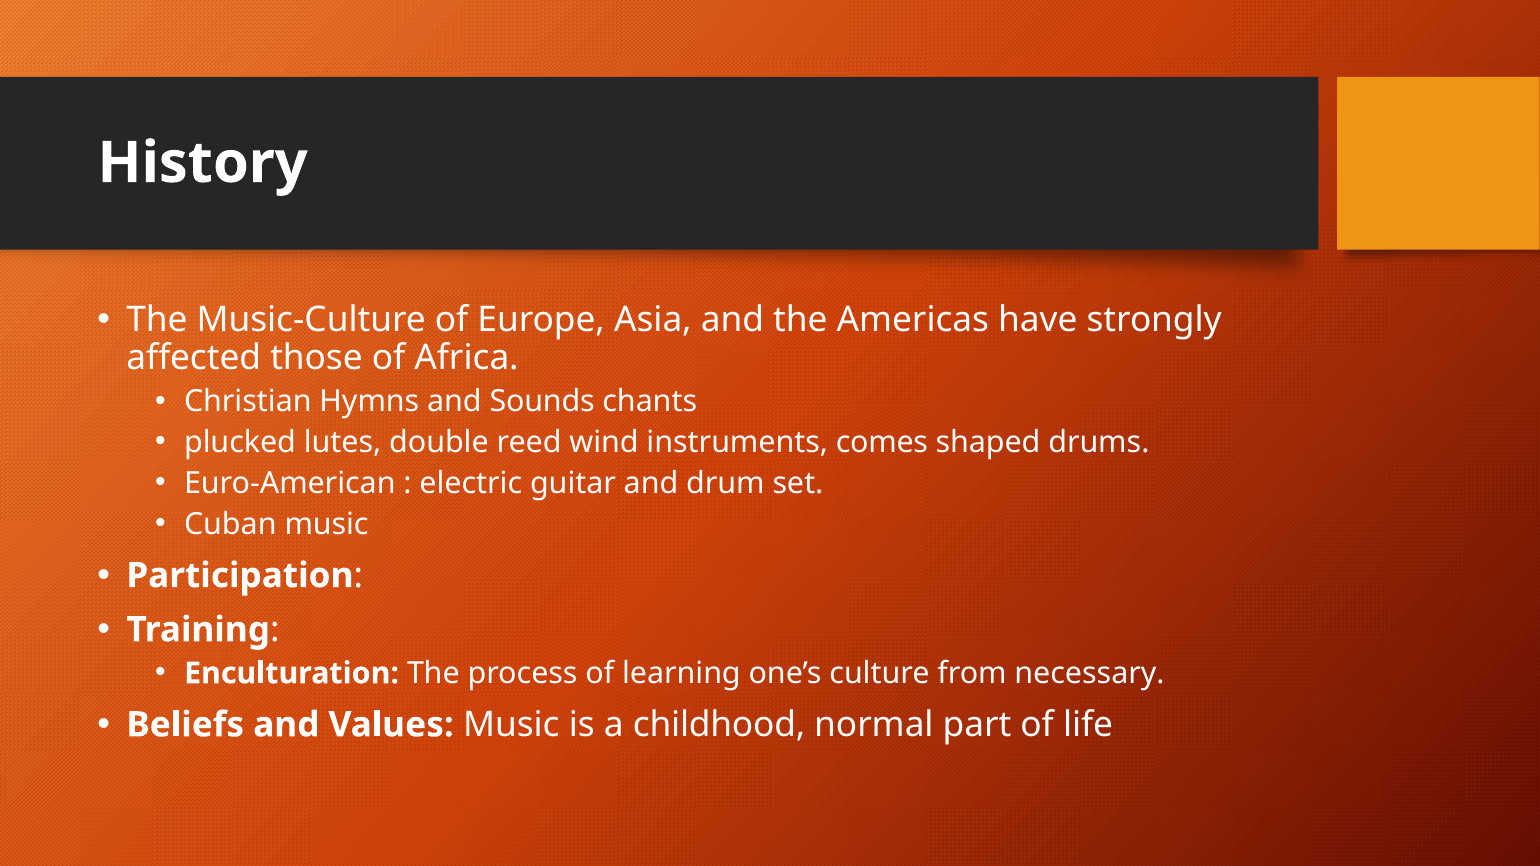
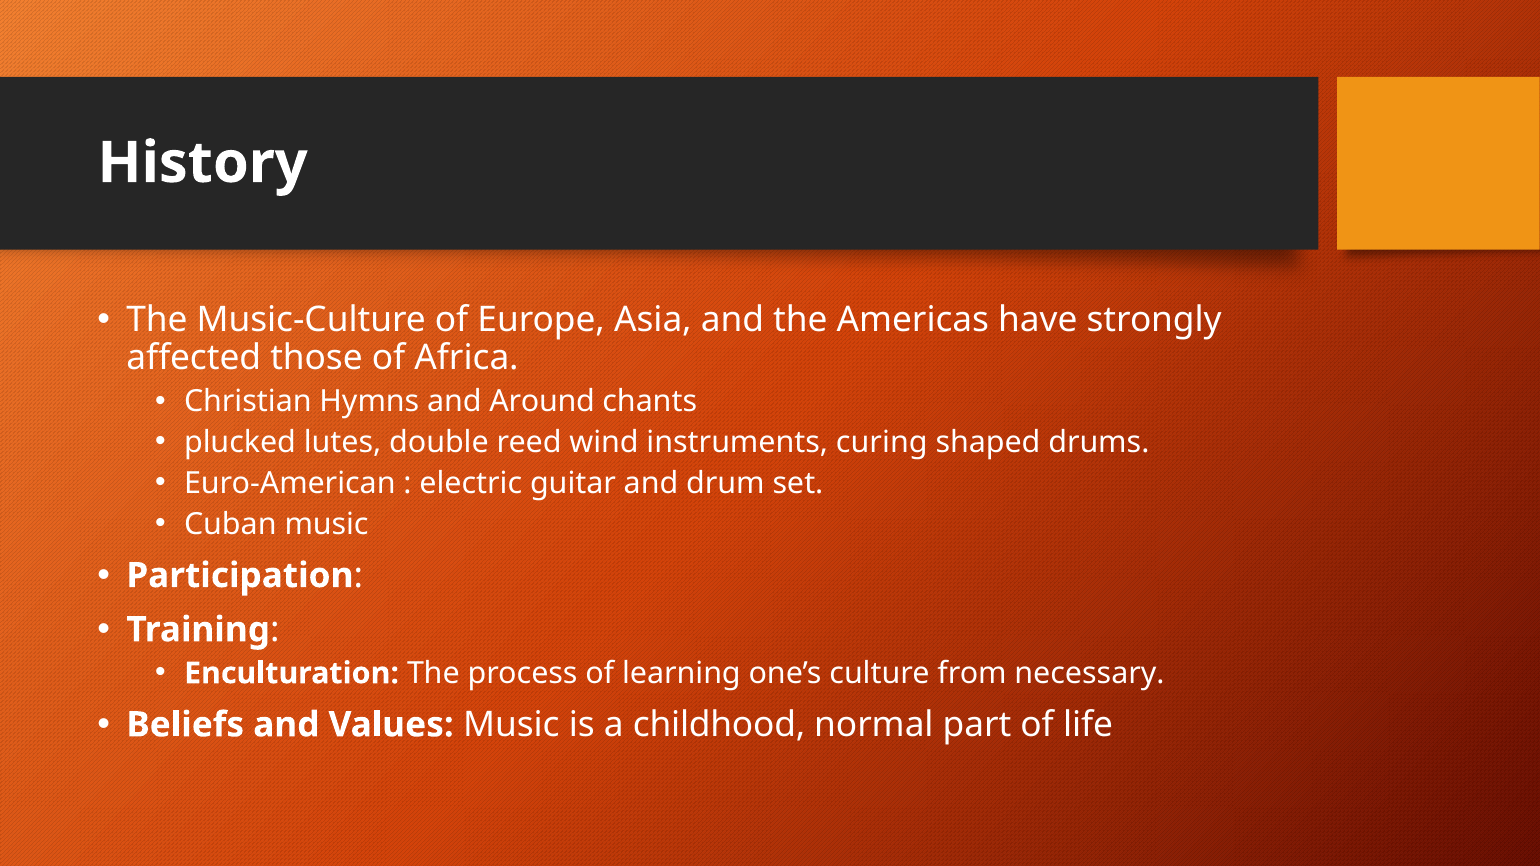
Sounds: Sounds -> Around
comes: comes -> curing
